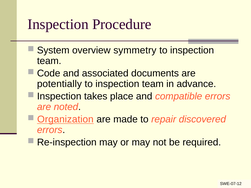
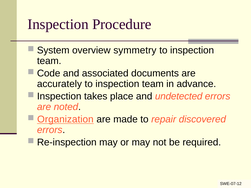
potentially: potentially -> accurately
compatible: compatible -> undetected
